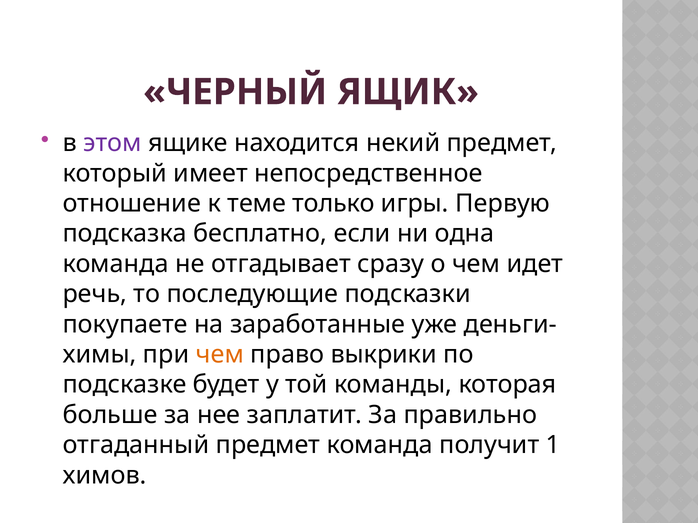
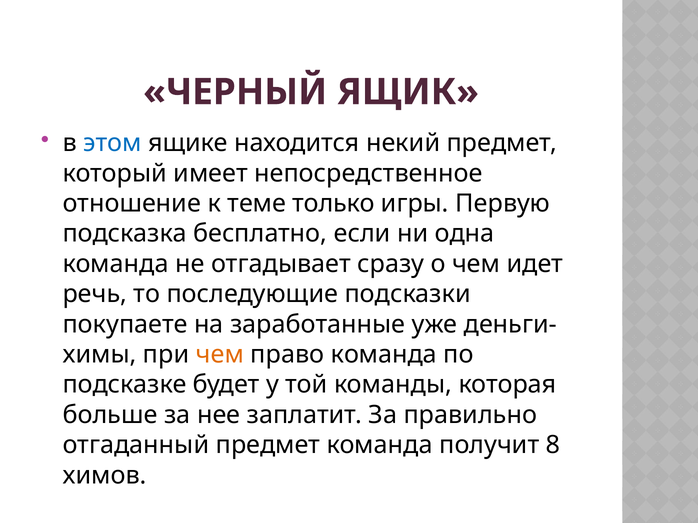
этом colour: purple -> blue
право выкрики: выкрики -> команда
1: 1 -> 8
